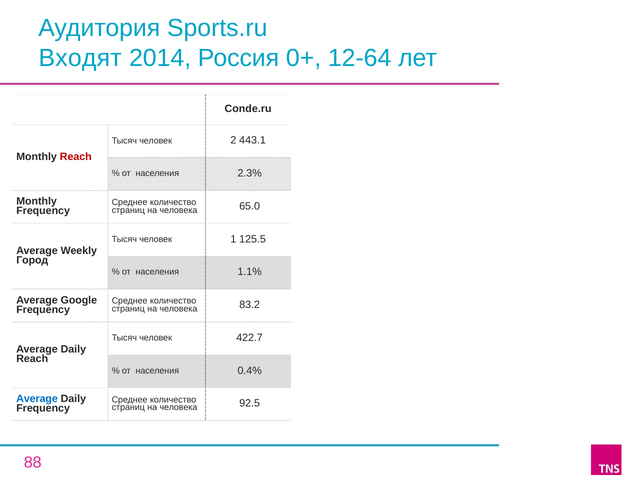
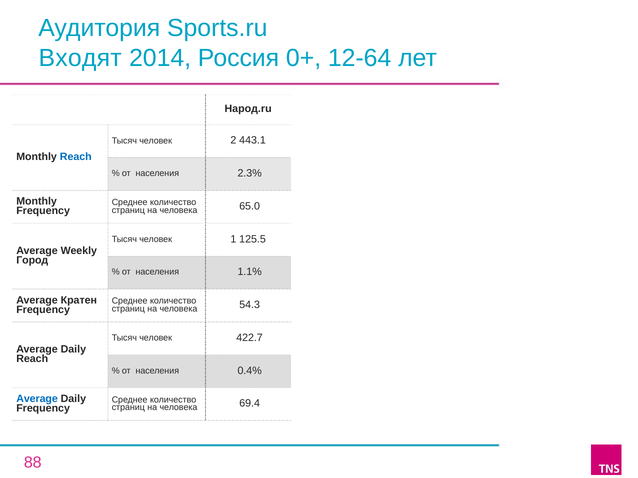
Conde.ru: Conde.ru -> Народ.ru
Reach at (76, 157) colour: red -> blue
Google: Google -> Кратен
83.2: 83.2 -> 54.3
92.5: 92.5 -> 69.4
